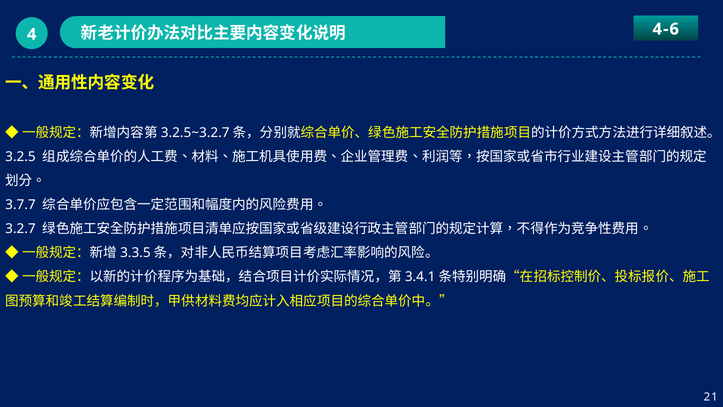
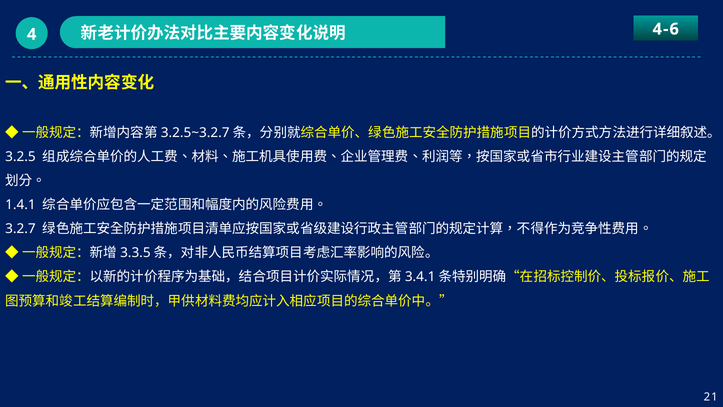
3.7.7: 3.7.7 -> 1.4.1
